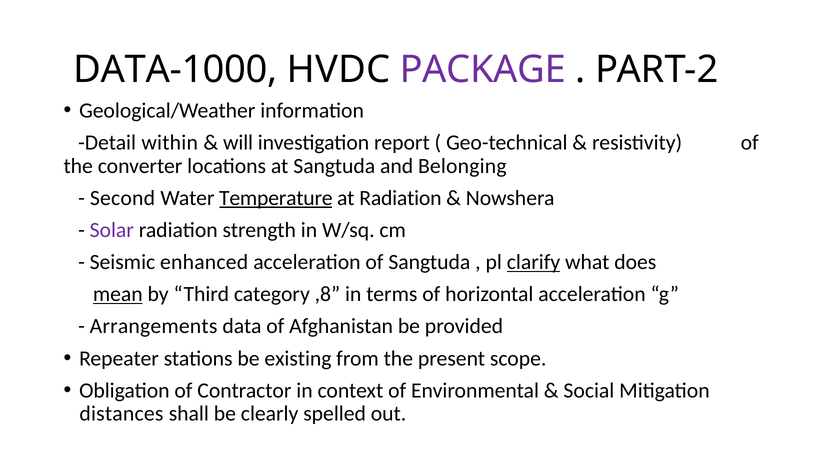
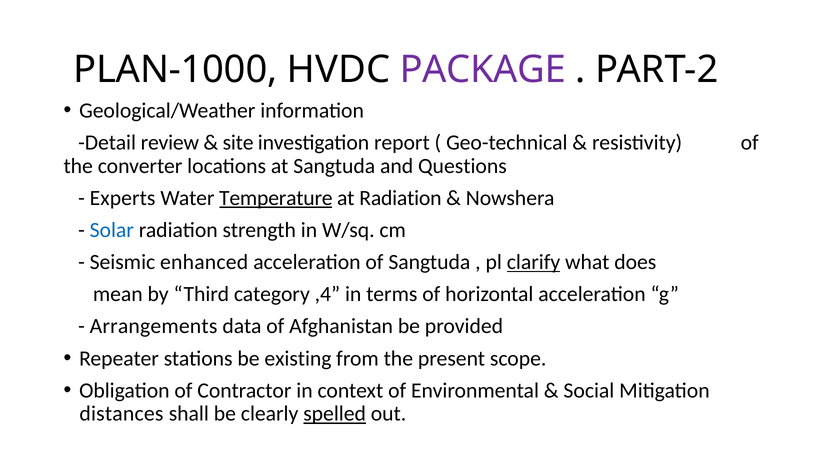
DATA-1000: DATA-1000 -> PLAN-1000
within: within -> review
will: will -> site
Belonging: Belonging -> Questions
Second: Second -> Experts
Solar colour: purple -> blue
mean underline: present -> none
,8: ,8 -> ,4
spelled underline: none -> present
